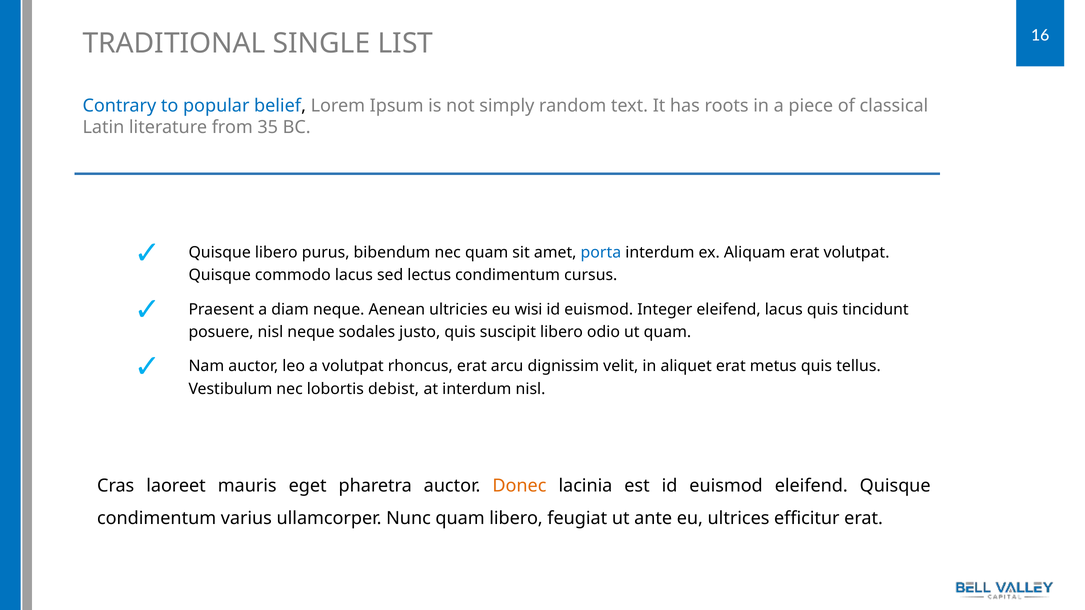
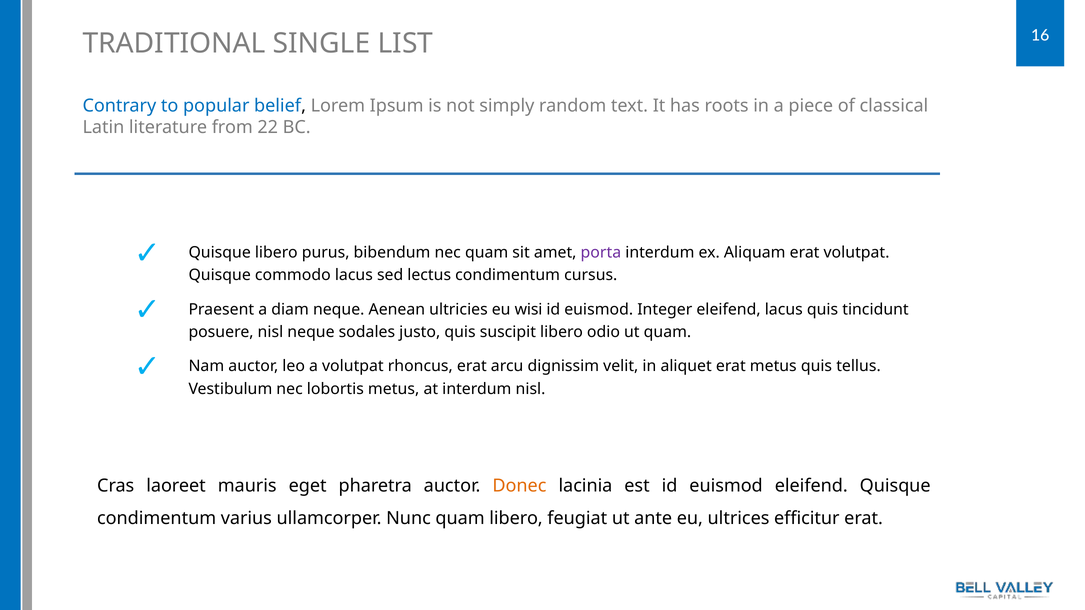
35: 35 -> 22
porta colour: blue -> purple
lobortis debist: debist -> metus
